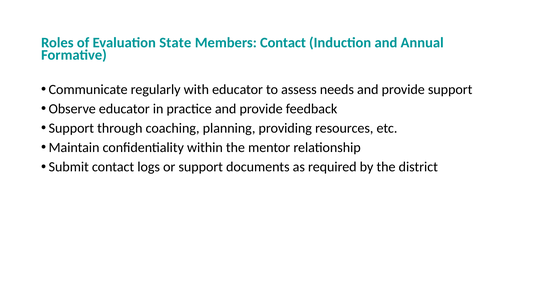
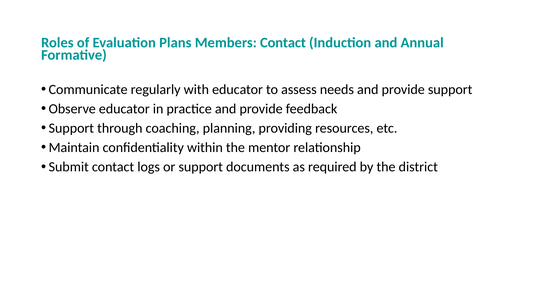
State: State -> Plans
